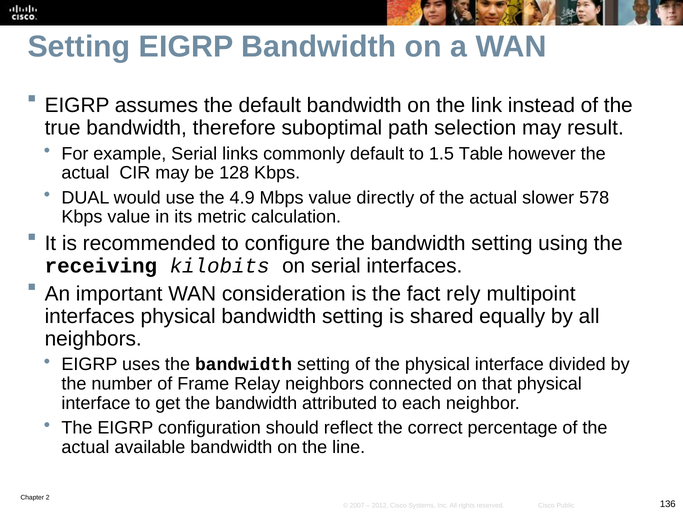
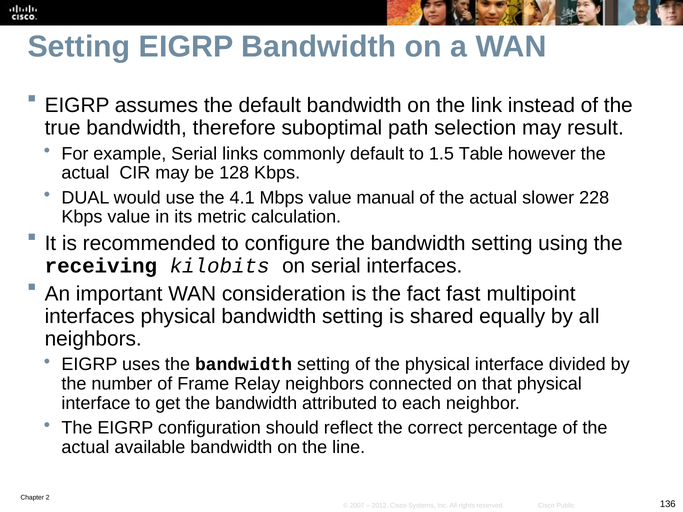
4.9: 4.9 -> 4.1
directly: directly -> manual
578: 578 -> 228
rely: rely -> fast
